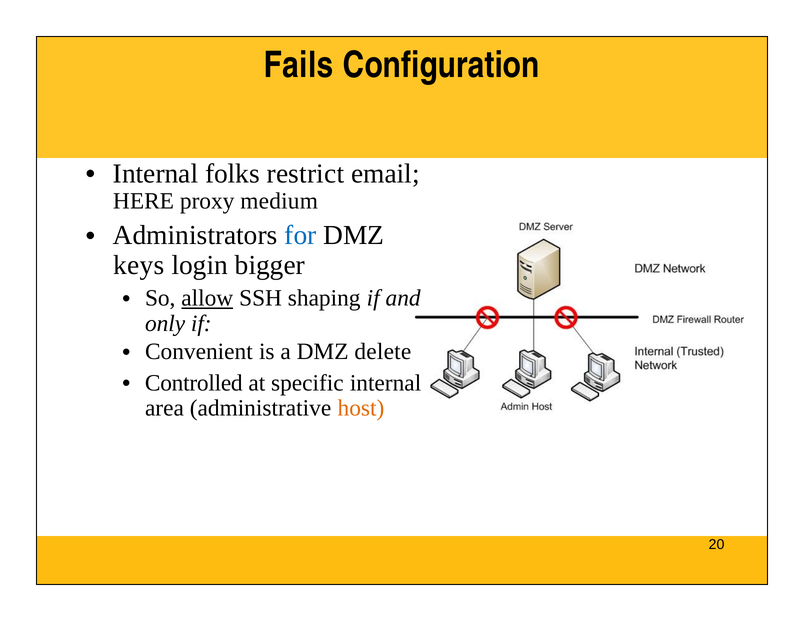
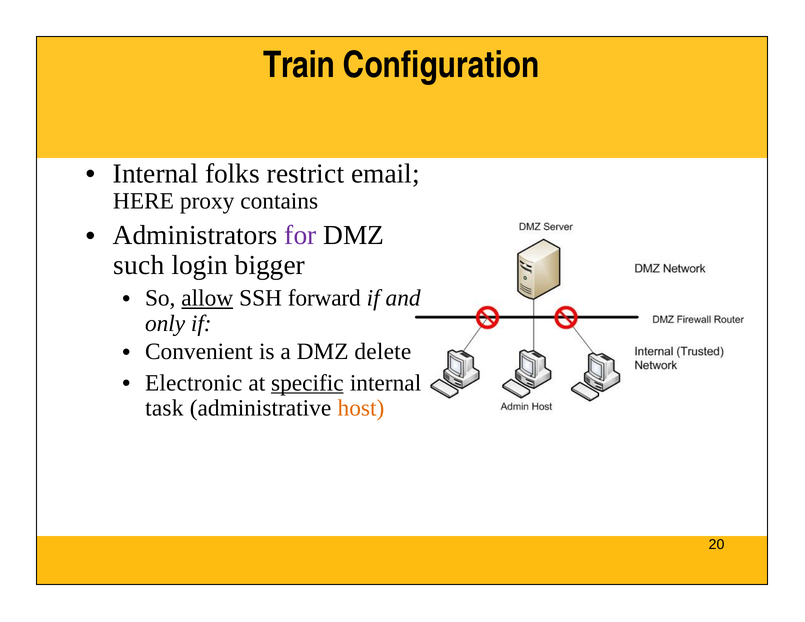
Fails: Fails -> Train
medium: medium -> contains
for colour: blue -> purple
keys: keys -> such
shaping: shaping -> forward
Controlled: Controlled -> Electronic
specific underline: none -> present
area: area -> task
